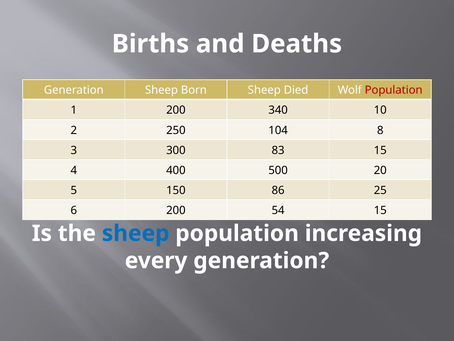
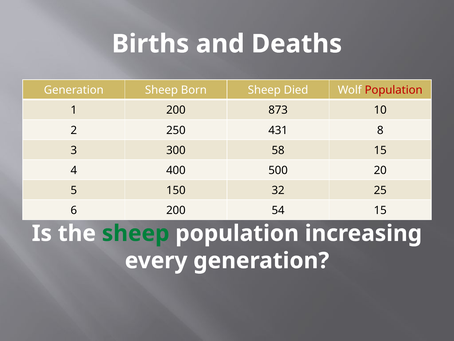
340: 340 -> 873
104: 104 -> 431
83: 83 -> 58
86: 86 -> 32
sheep at (136, 233) colour: blue -> green
